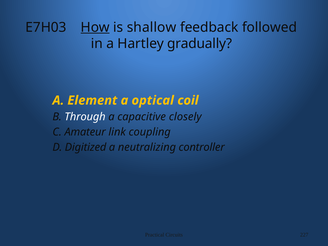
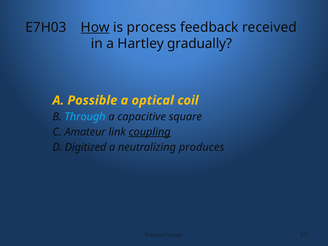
shallow: shallow -> process
followed: followed -> received
Element: Element -> Possible
Through colour: white -> light blue
closely: closely -> square
coupling underline: none -> present
controller: controller -> produces
